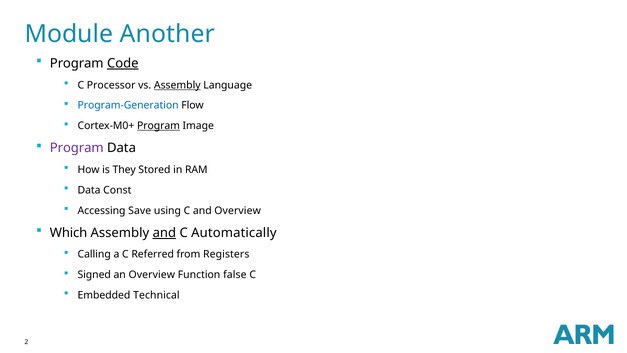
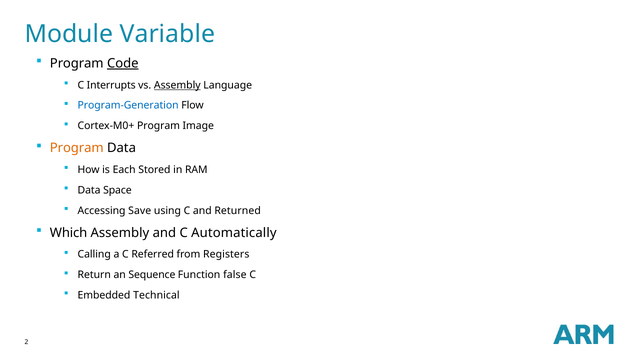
Another: Another -> Variable
Processor: Processor -> Interrupts
Program at (159, 126) underline: present -> none
Program at (77, 148) colour: purple -> orange
They: They -> Each
Const: Const -> Space
and Overview: Overview -> Returned
and at (164, 233) underline: present -> none
Signed: Signed -> Return
an Overview: Overview -> Sequence
